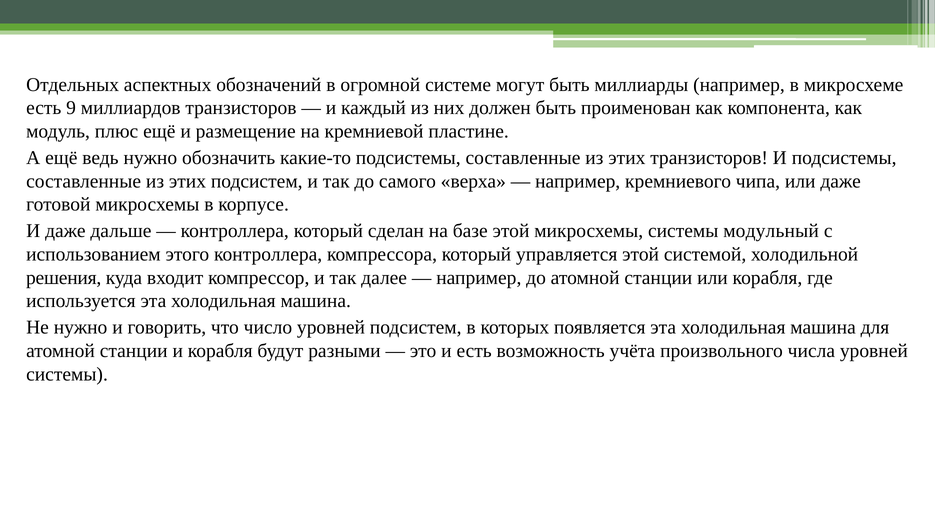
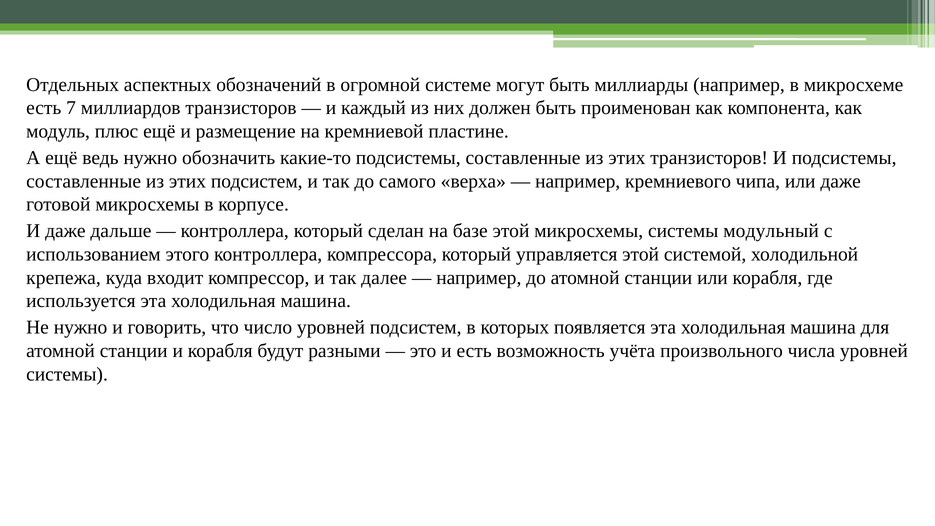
9: 9 -> 7
решения: решения -> крепежа
